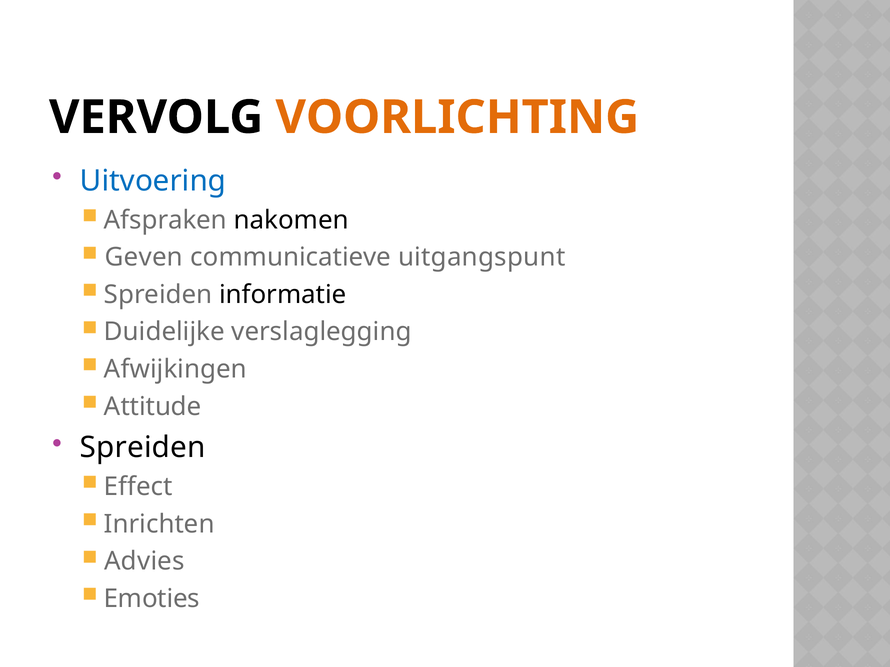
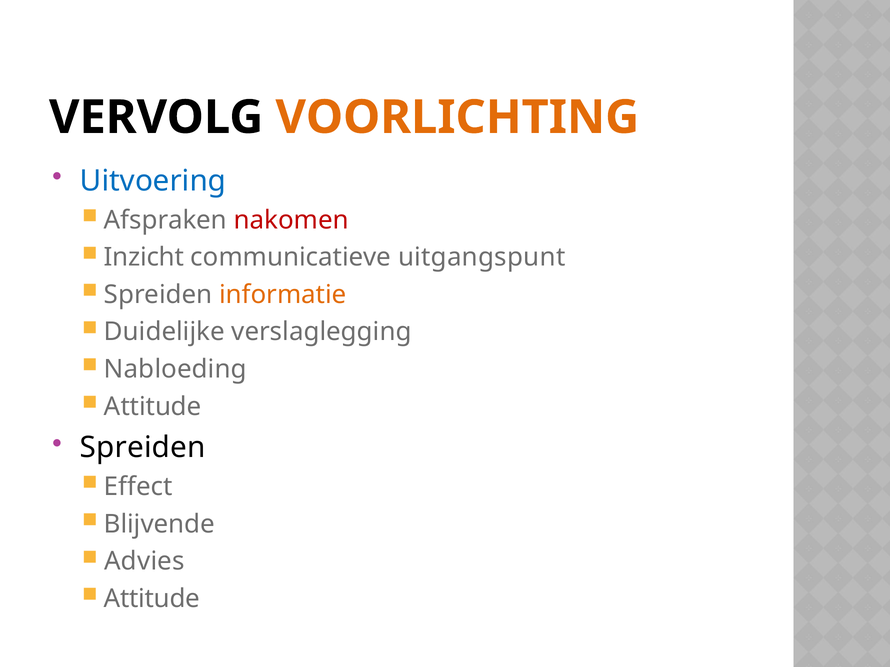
nakomen colour: black -> red
Geven: Geven -> Inzicht
informatie colour: black -> orange
Afwijkingen: Afwijkingen -> Nabloeding
Inrichten: Inrichten -> Blijvende
Emoties at (152, 599): Emoties -> Attitude
